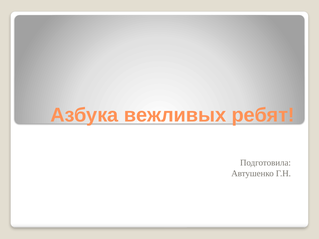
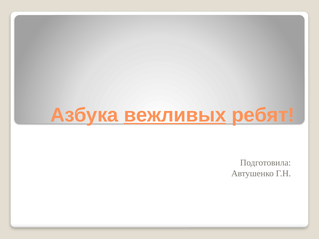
вежливых underline: none -> present
